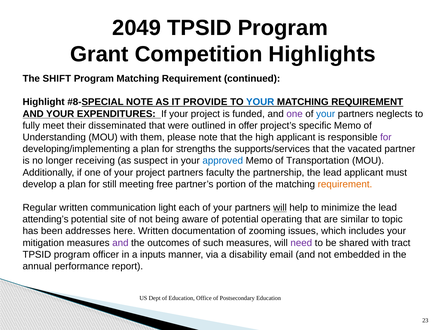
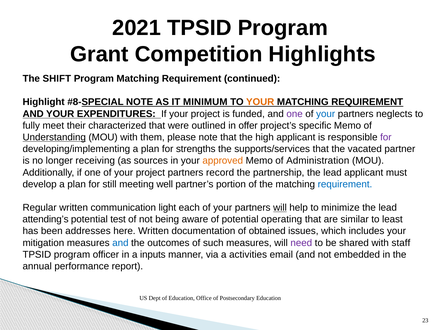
2049: 2049 -> 2021
PROVIDE: PROVIDE -> MINIMUM
YOUR at (260, 102) colour: blue -> orange
disseminated: disseminated -> characterized
Understanding underline: none -> present
suspect: suspect -> sources
approved colour: blue -> orange
Transportation: Transportation -> Administration
faculty: faculty -> record
free: free -> well
requirement at (345, 184) colour: orange -> blue
site: site -> test
topic: topic -> least
zooming: zooming -> obtained
and at (120, 242) colour: purple -> blue
tract: tract -> staff
disability: disability -> activities
